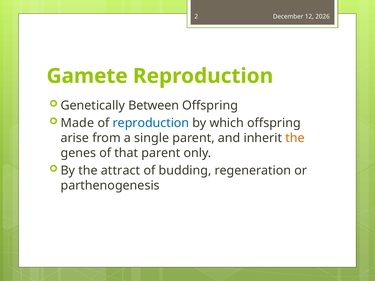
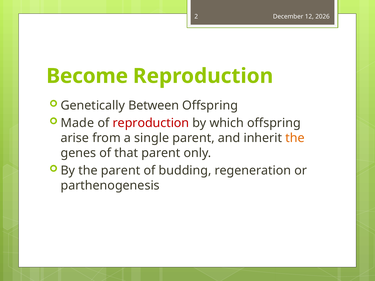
Gamete: Gamete -> Become
reproduction at (151, 123) colour: blue -> red
the attract: attract -> parent
